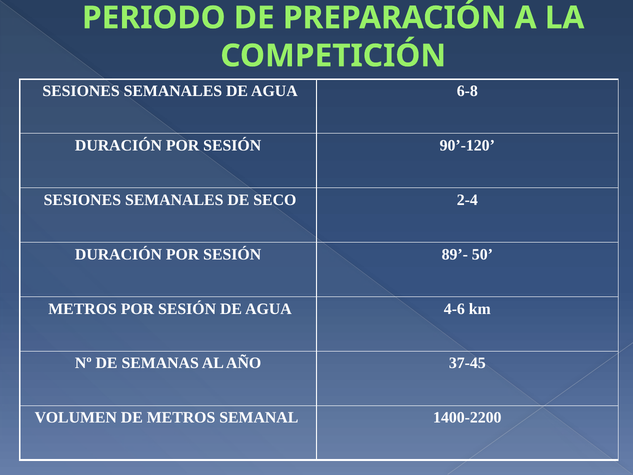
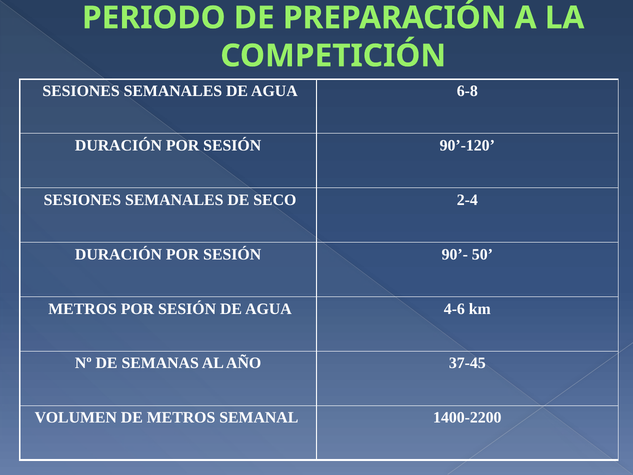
89’-: 89’- -> 90’-
